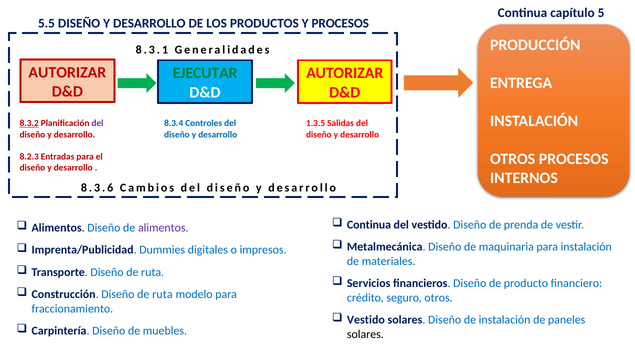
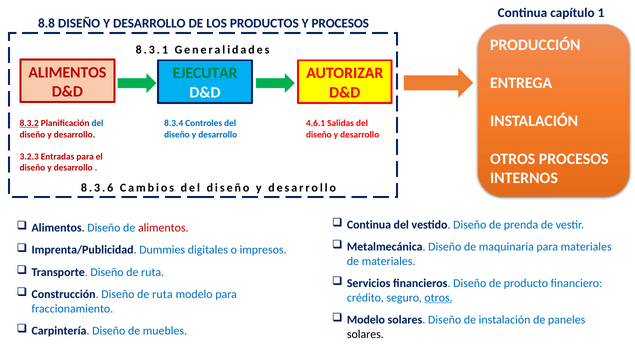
5: 5 -> 1
5.5: 5.5 -> 8.8
AUTORIZAR at (67, 72): AUTORIZAR -> ALIMENTOS
del at (98, 124) colour: purple -> blue
1.3.5: 1.3.5 -> 4.6.1
8.2.3: 8.2.3 -> 3.2.3
alimentos at (163, 228) colour: purple -> red
para instalación: instalación -> materiales
otros at (439, 298) underline: none -> present
Vestido at (366, 320): Vestido -> Modelo
